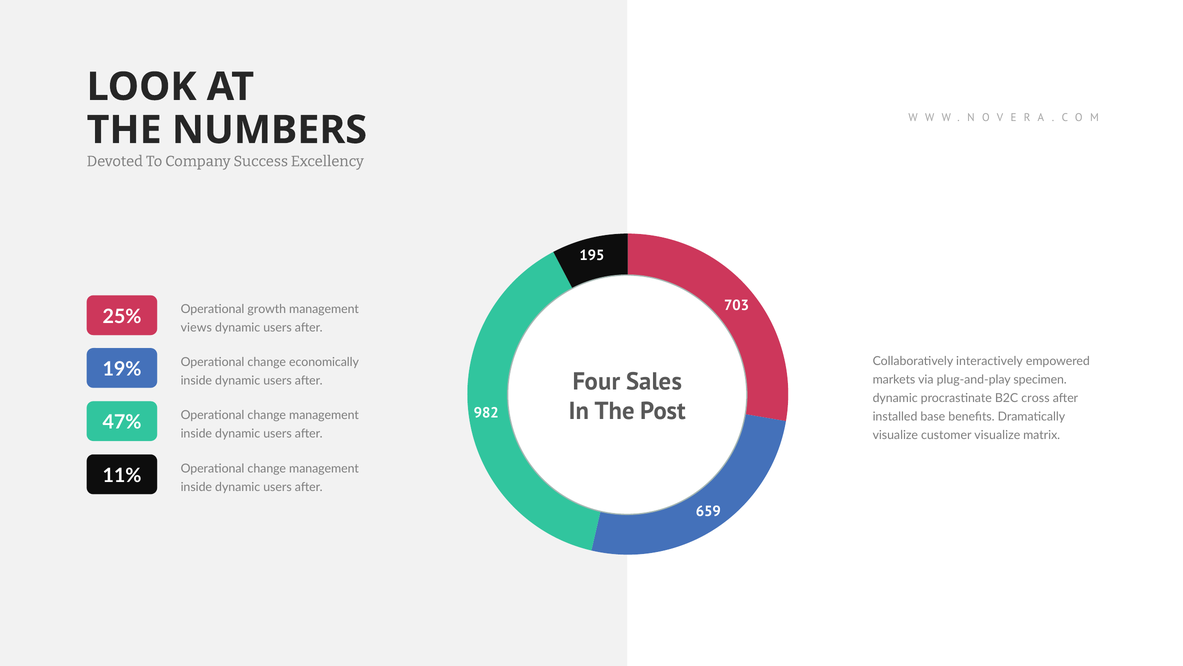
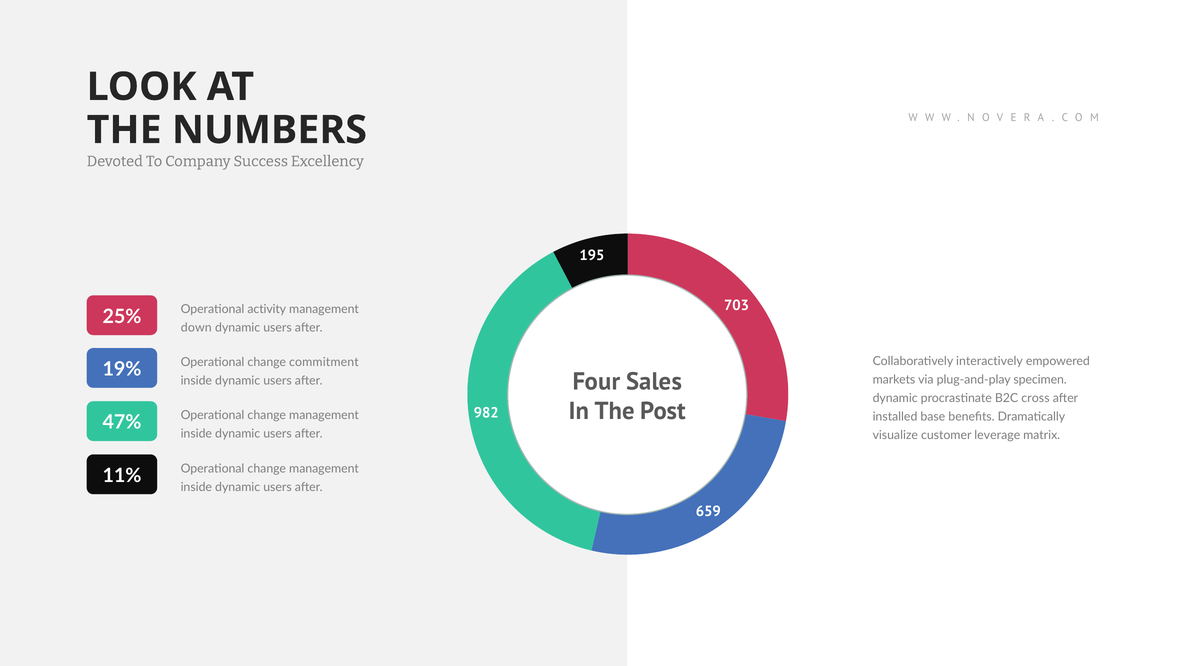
growth: growth -> activity
views: views -> down
economically: economically -> commitment
customer visualize: visualize -> leverage
